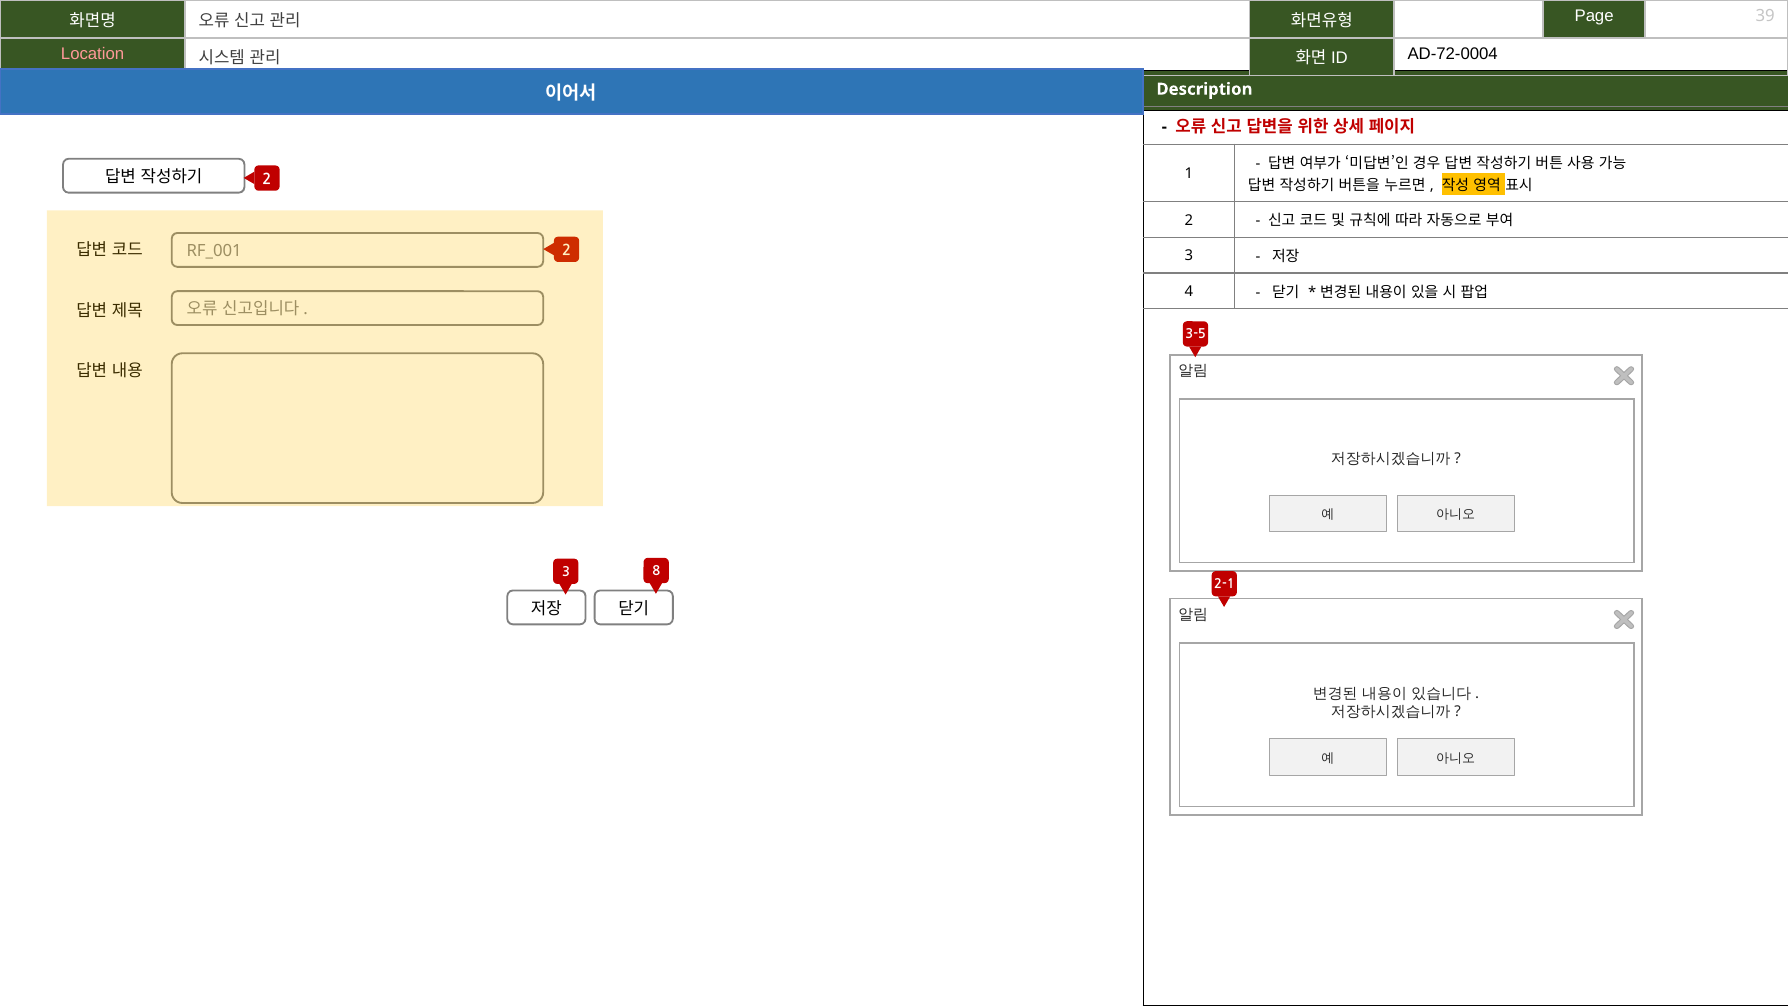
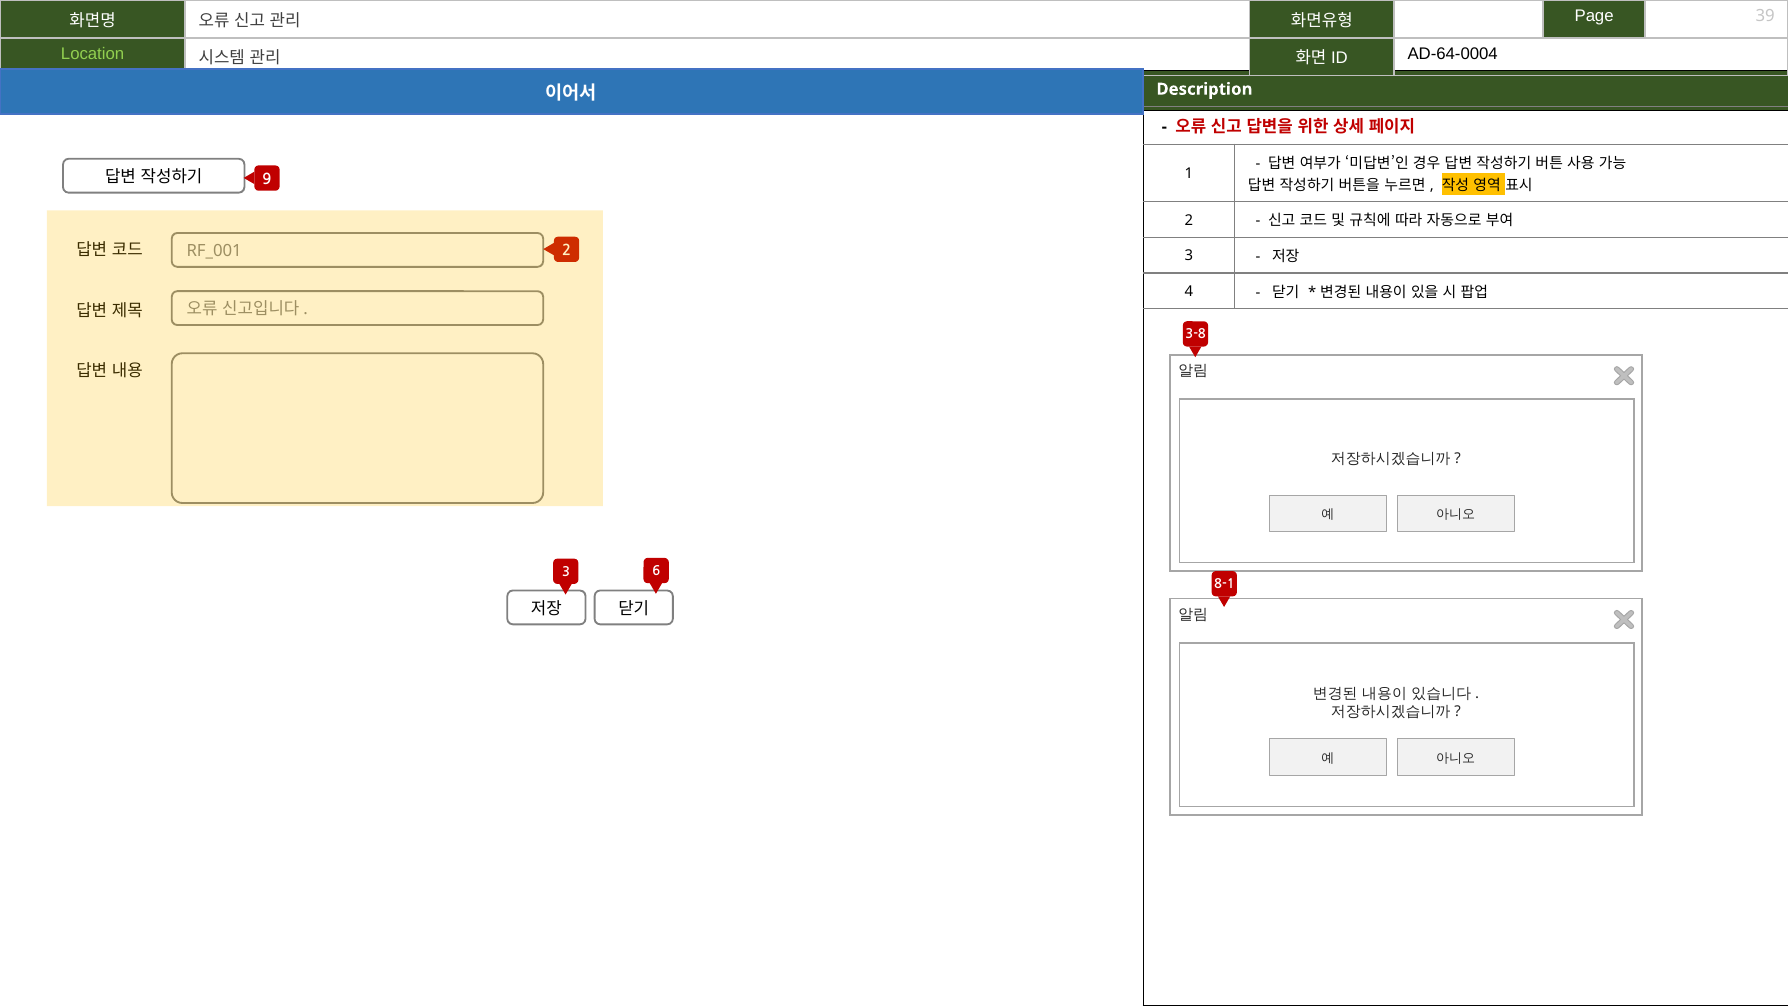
Location colour: pink -> light green
AD-72-0004: AD-72-0004 -> AD-64-0004
2 at (267, 179): 2 -> 9
3-5: 3-5 -> 3-8
8: 8 -> 6
2-1: 2-1 -> 8-1
